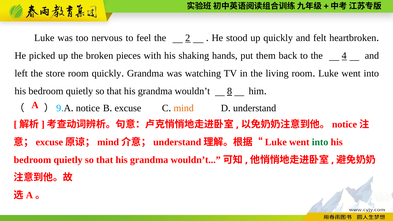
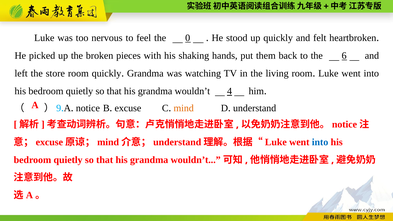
2: 2 -> 0
4: 4 -> 6
8: 8 -> 4
into at (320, 142) colour: green -> blue
